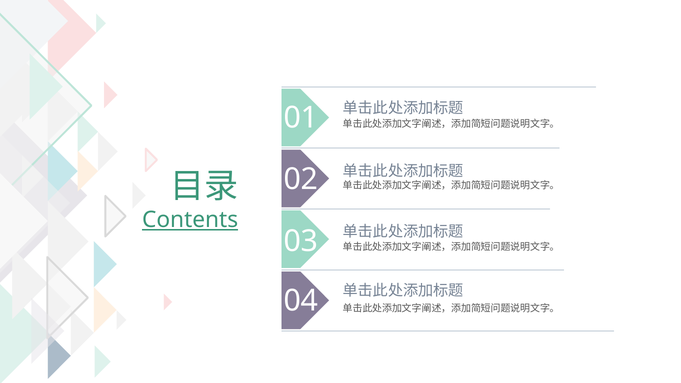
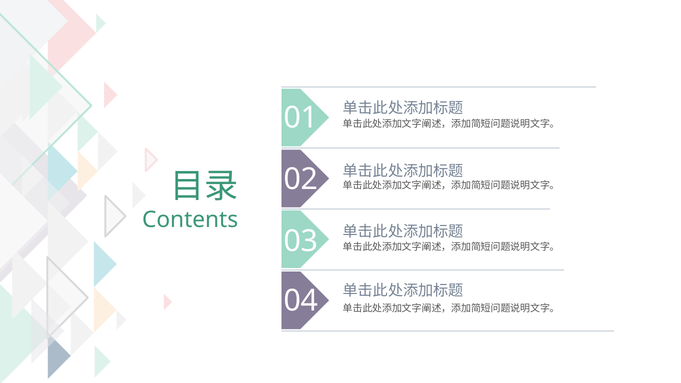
Contents underline: present -> none
